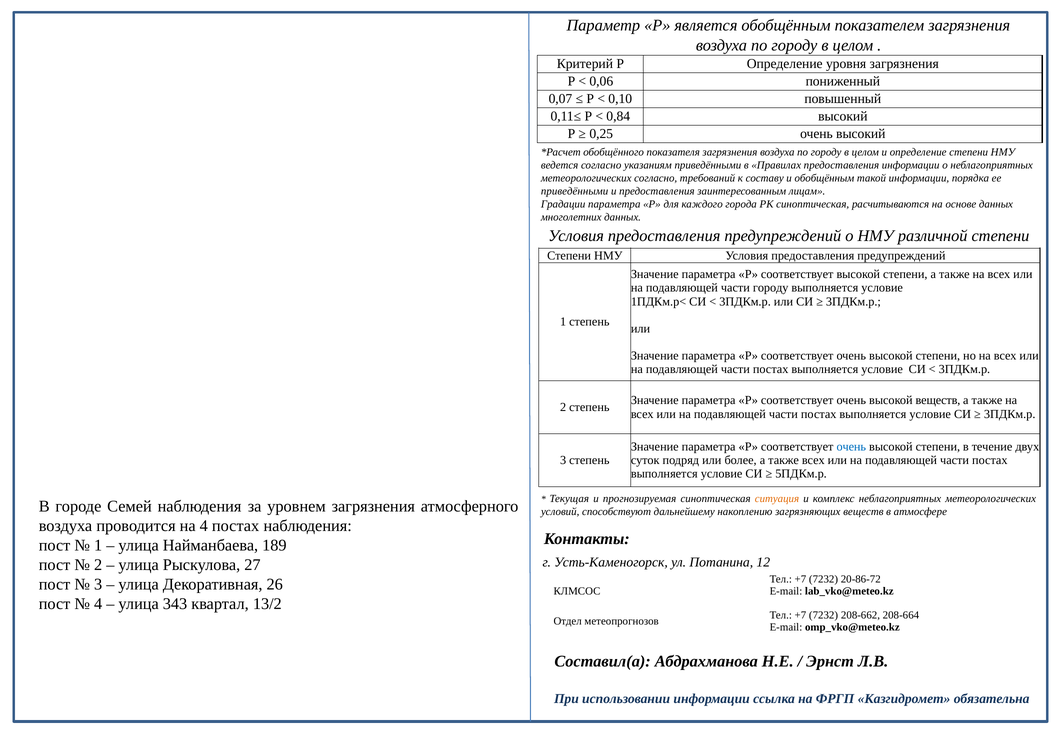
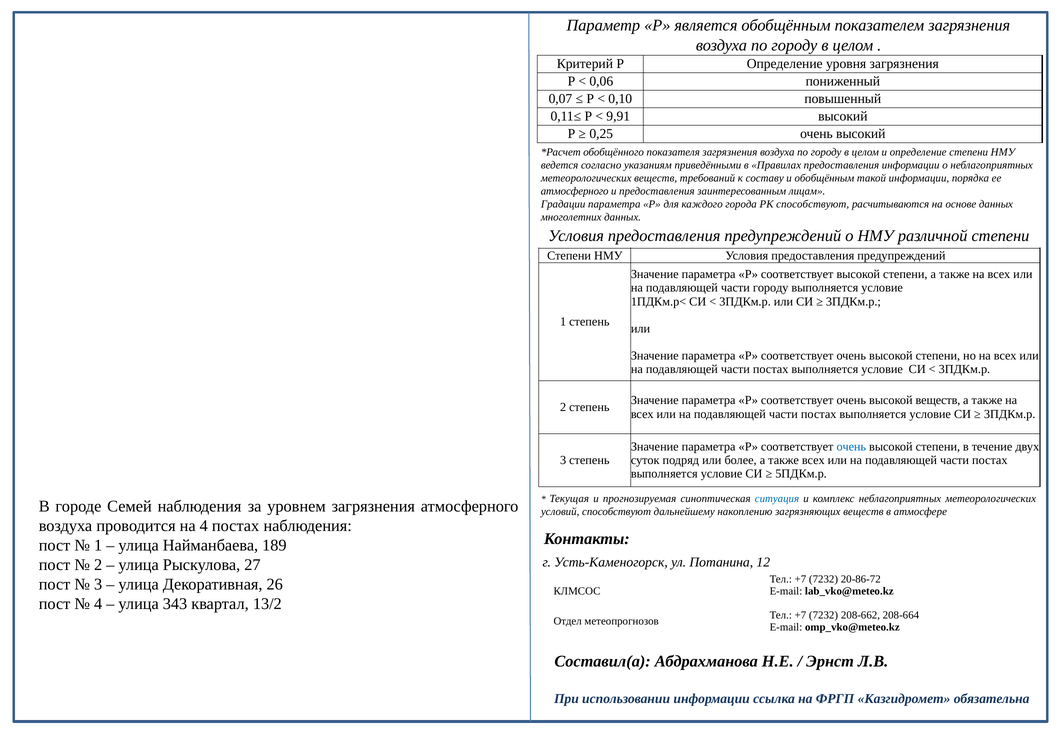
0,84: 0,84 -> 9,91
метеорологических согласно: согласно -> веществ
приведёнными at (575, 191): приведёнными -> атмосферного
РК синоптическая: синоптическая -> способствуют
ситуация colour: orange -> blue
